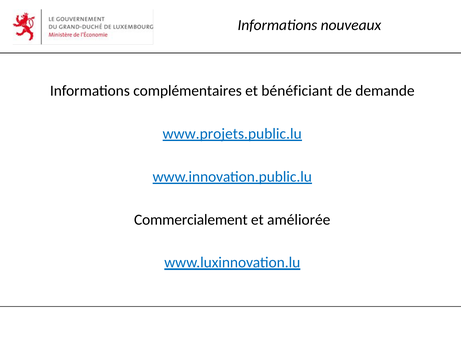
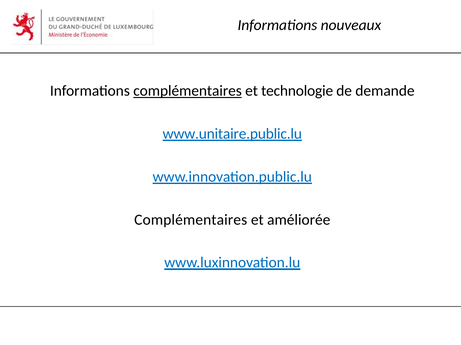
complémentaires at (188, 91) underline: none -> present
bénéficiant: bénéficiant -> technologie
www.projets.public.lu: www.projets.public.lu -> www.unitaire.public.lu
Commercialement at (191, 220): Commercialement -> Complémentaires
